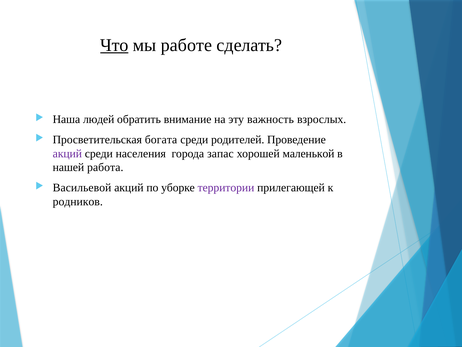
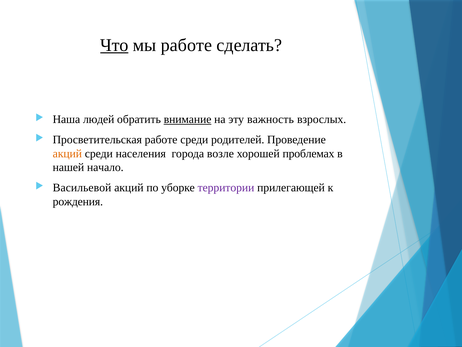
внимание underline: none -> present
Просветительская богата: богата -> работе
акций at (67, 153) colour: purple -> orange
запас: запас -> возле
маленькой: маленькой -> проблемах
работа: работа -> начало
родников: родников -> рождения
